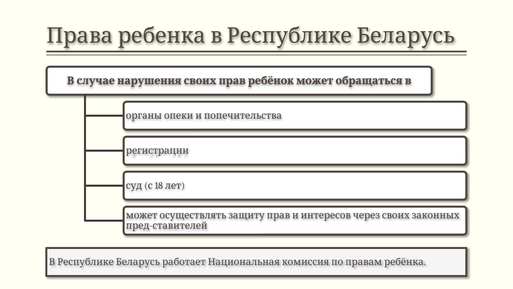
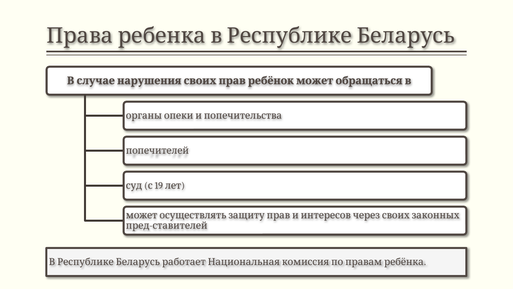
регистрации: регистрации -> попечителей
18: 18 -> 19
